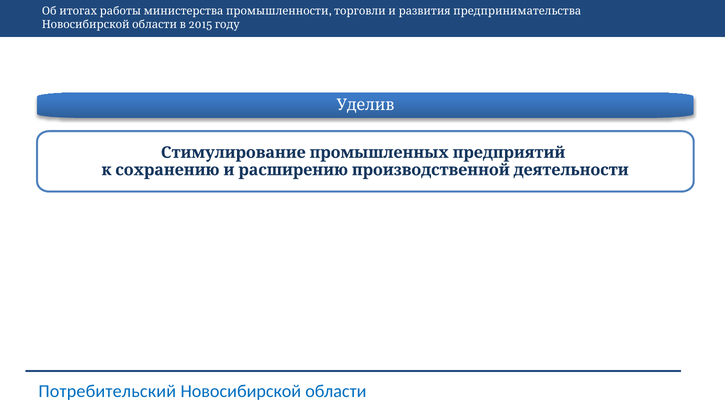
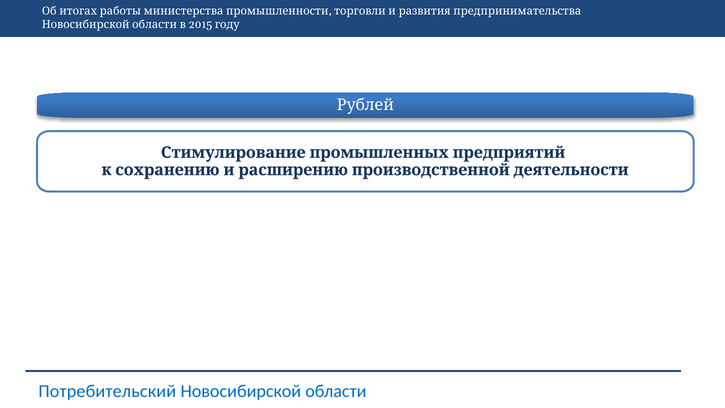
Уделив: Уделив -> Рублей
